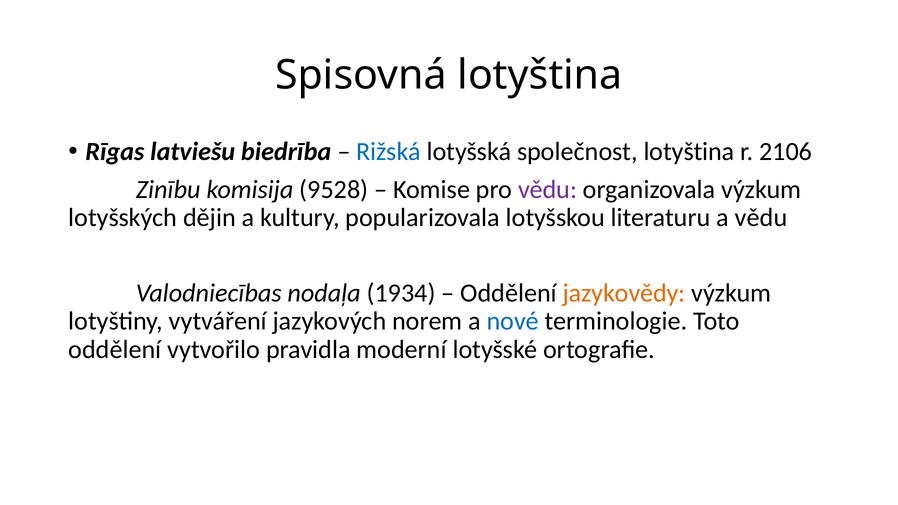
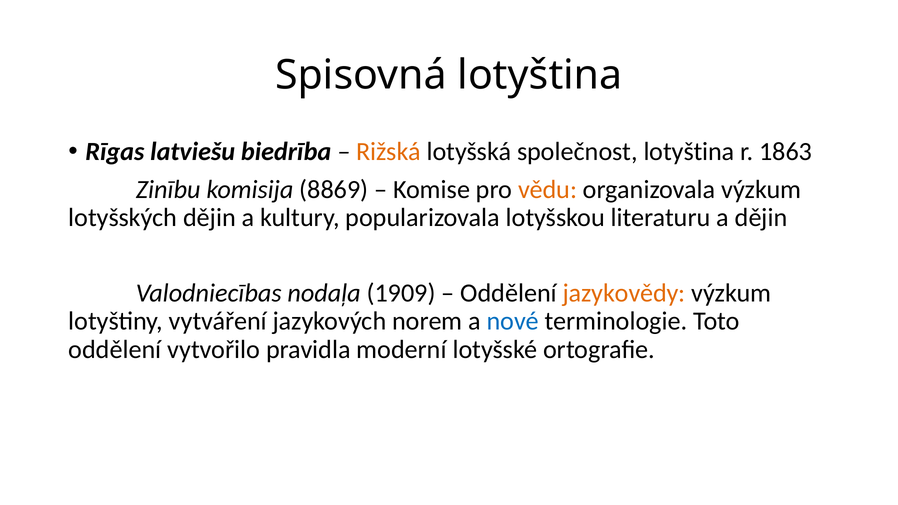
Rižská colour: blue -> orange
2106: 2106 -> 1863
9528: 9528 -> 8869
vědu at (548, 189) colour: purple -> orange
a vědu: vědu -> dějin
1934: 1934 -> 1909
